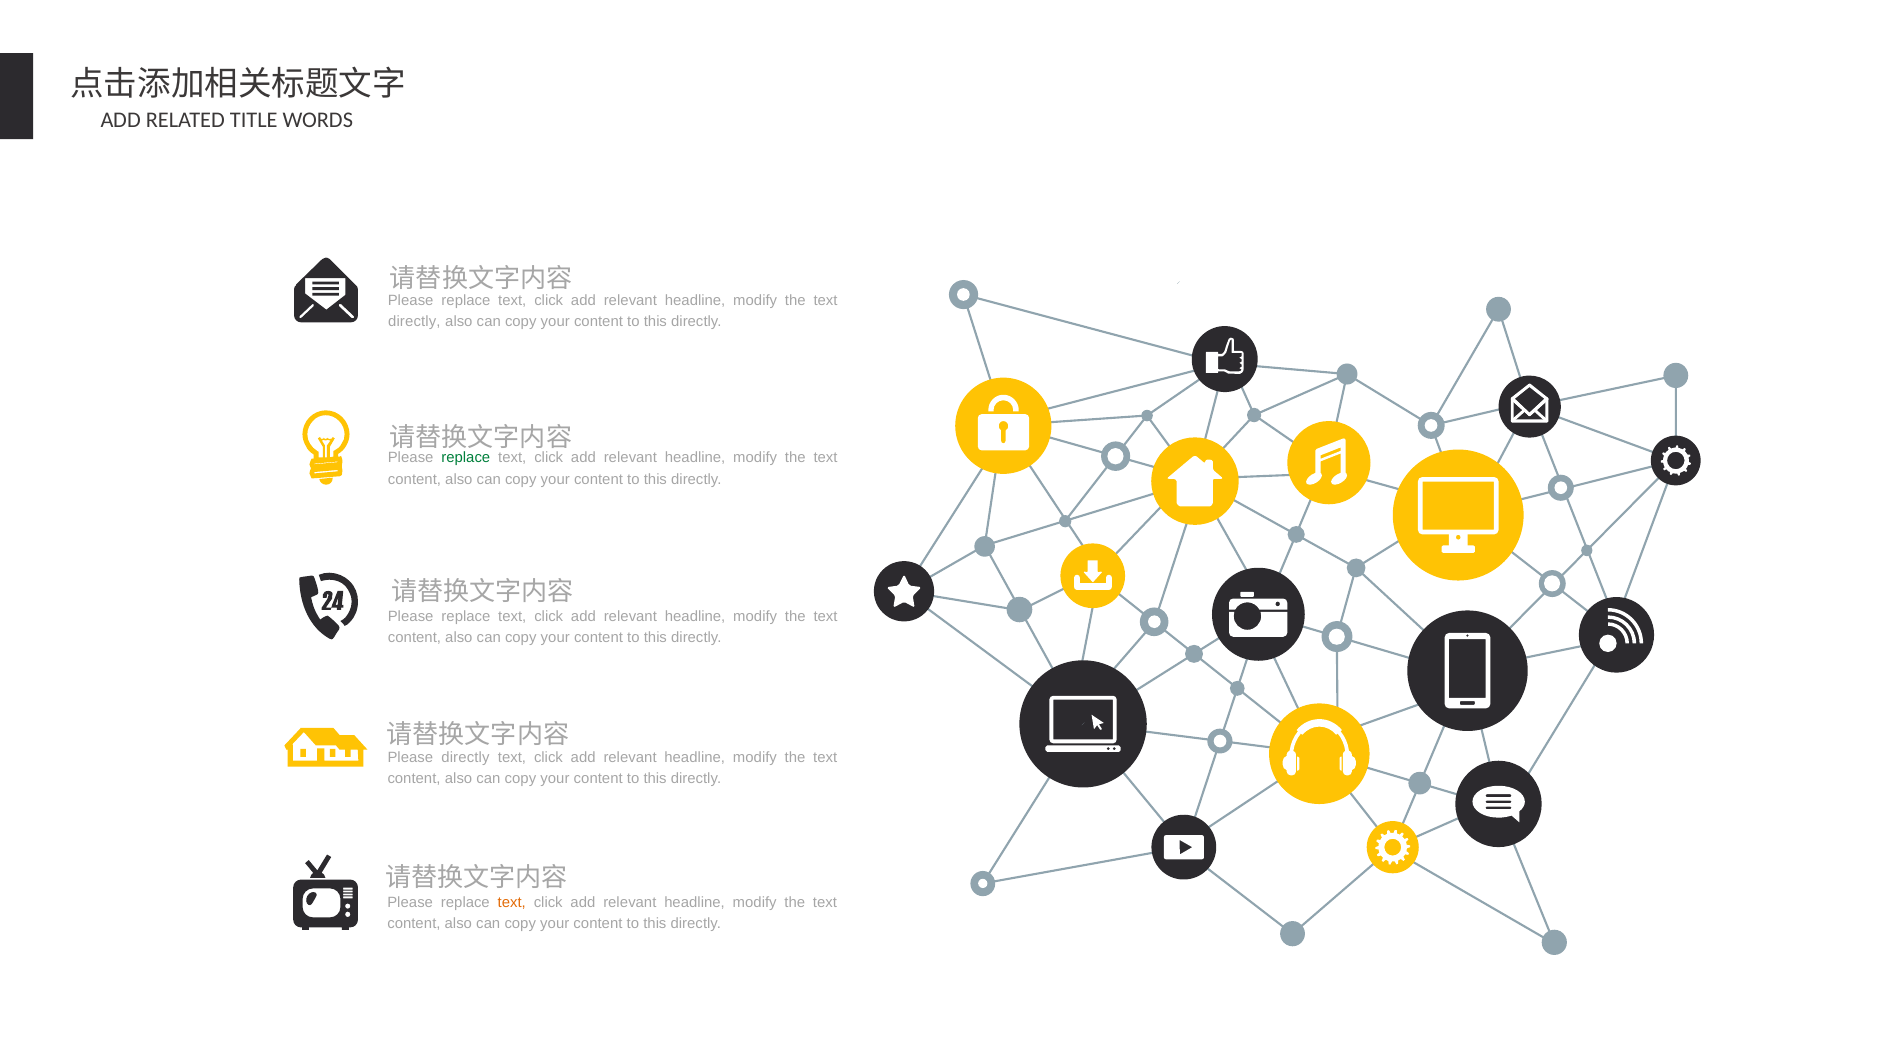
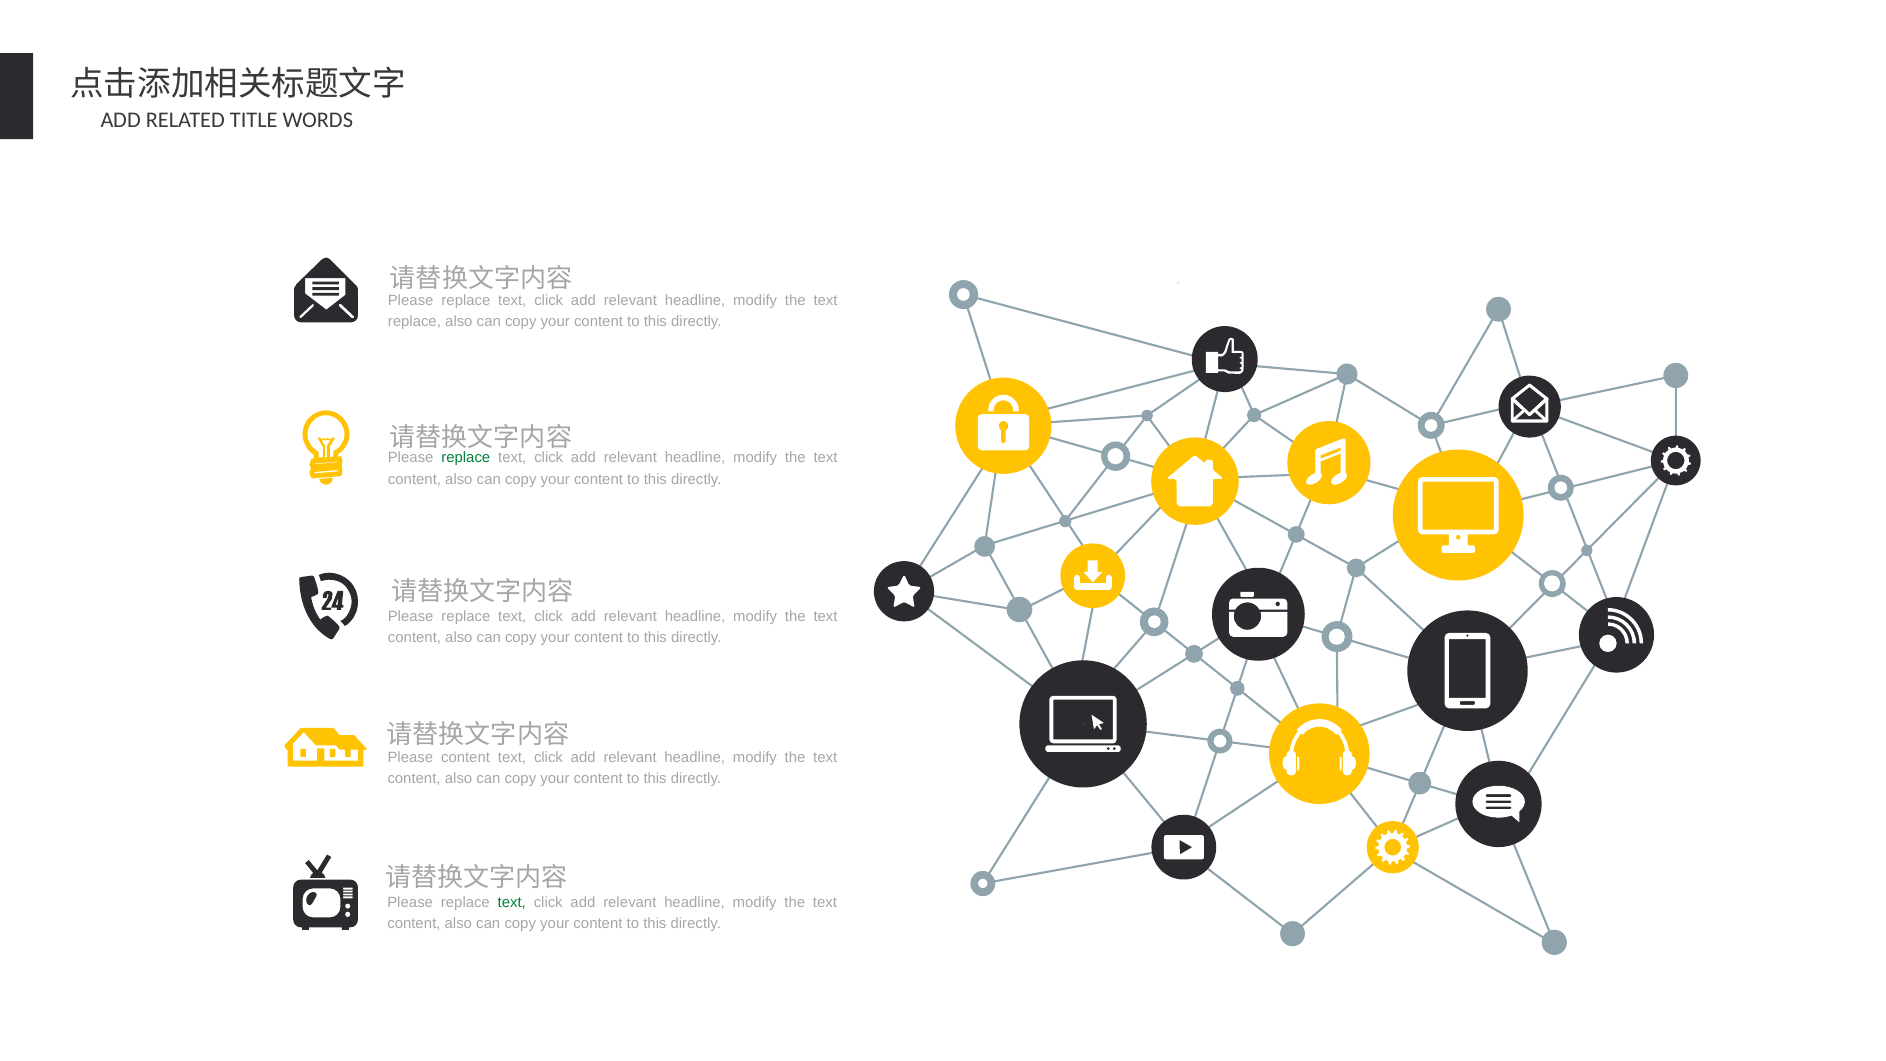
directly at (414, 321): directly -> replace
Please directly: directly -> content
text at (512, 902) colour: orange -> green
